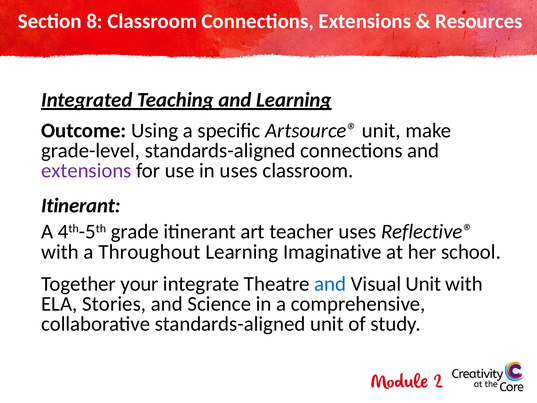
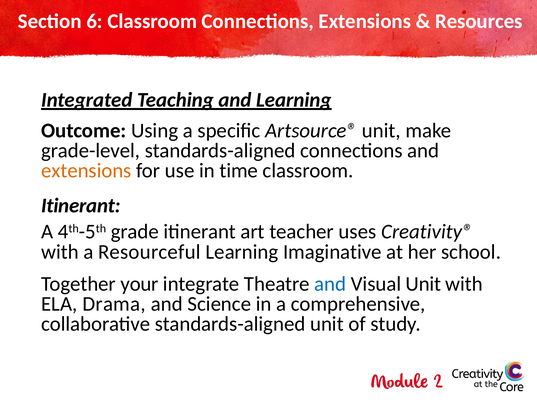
8: 8 -> 6
extensions at (86, 171) colour: purple -> orange
in uses: uses -> time
Reflective®: Reflective® -> Creativity®
Throughout: Throughout -> Resourceful
Stories: Stories -> Drama
